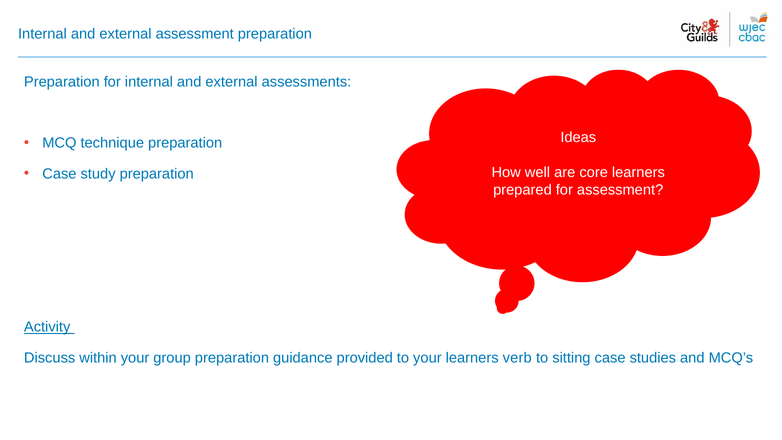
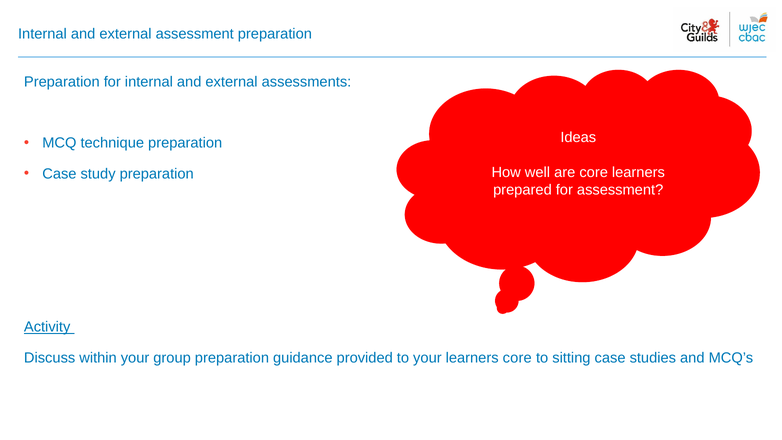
learners verb: verb -> core
